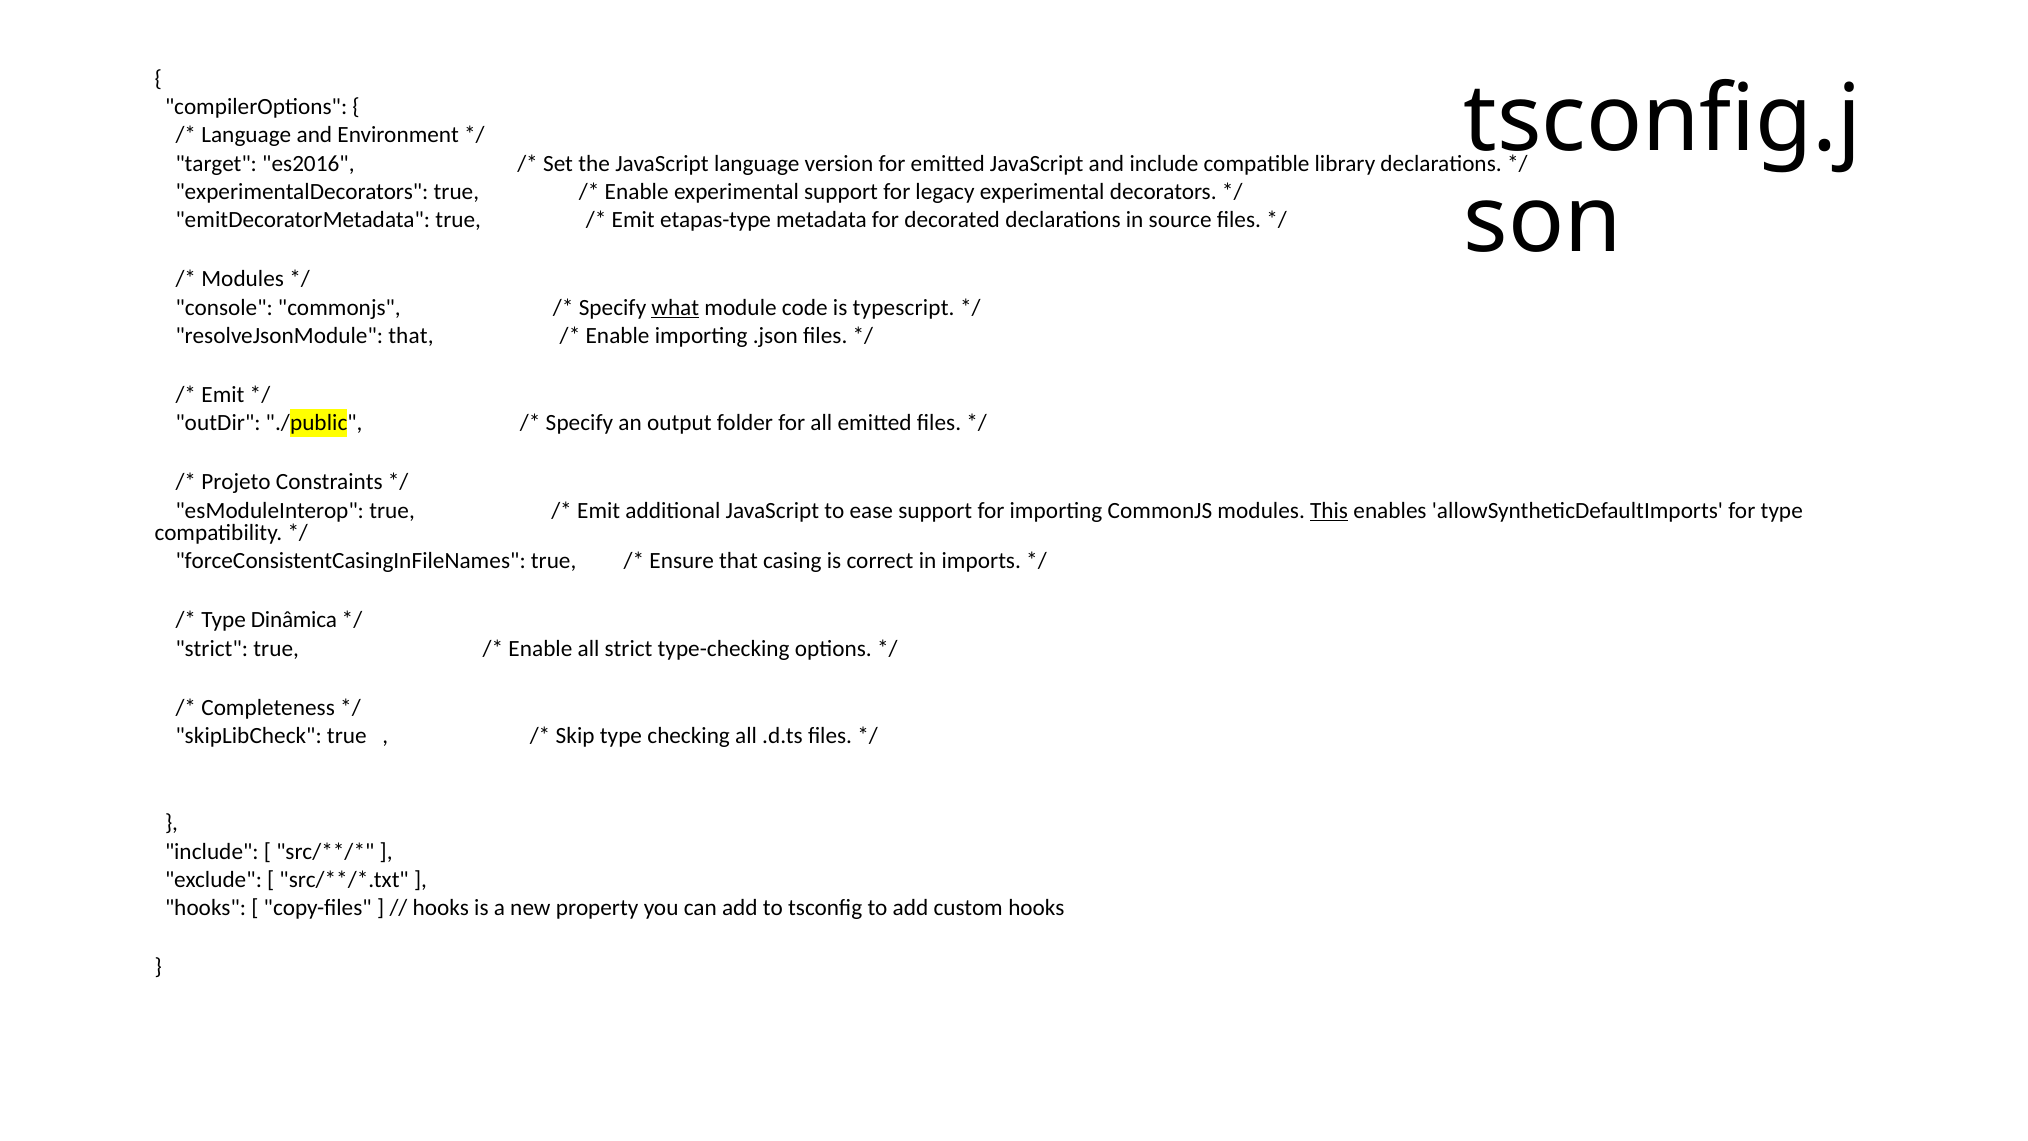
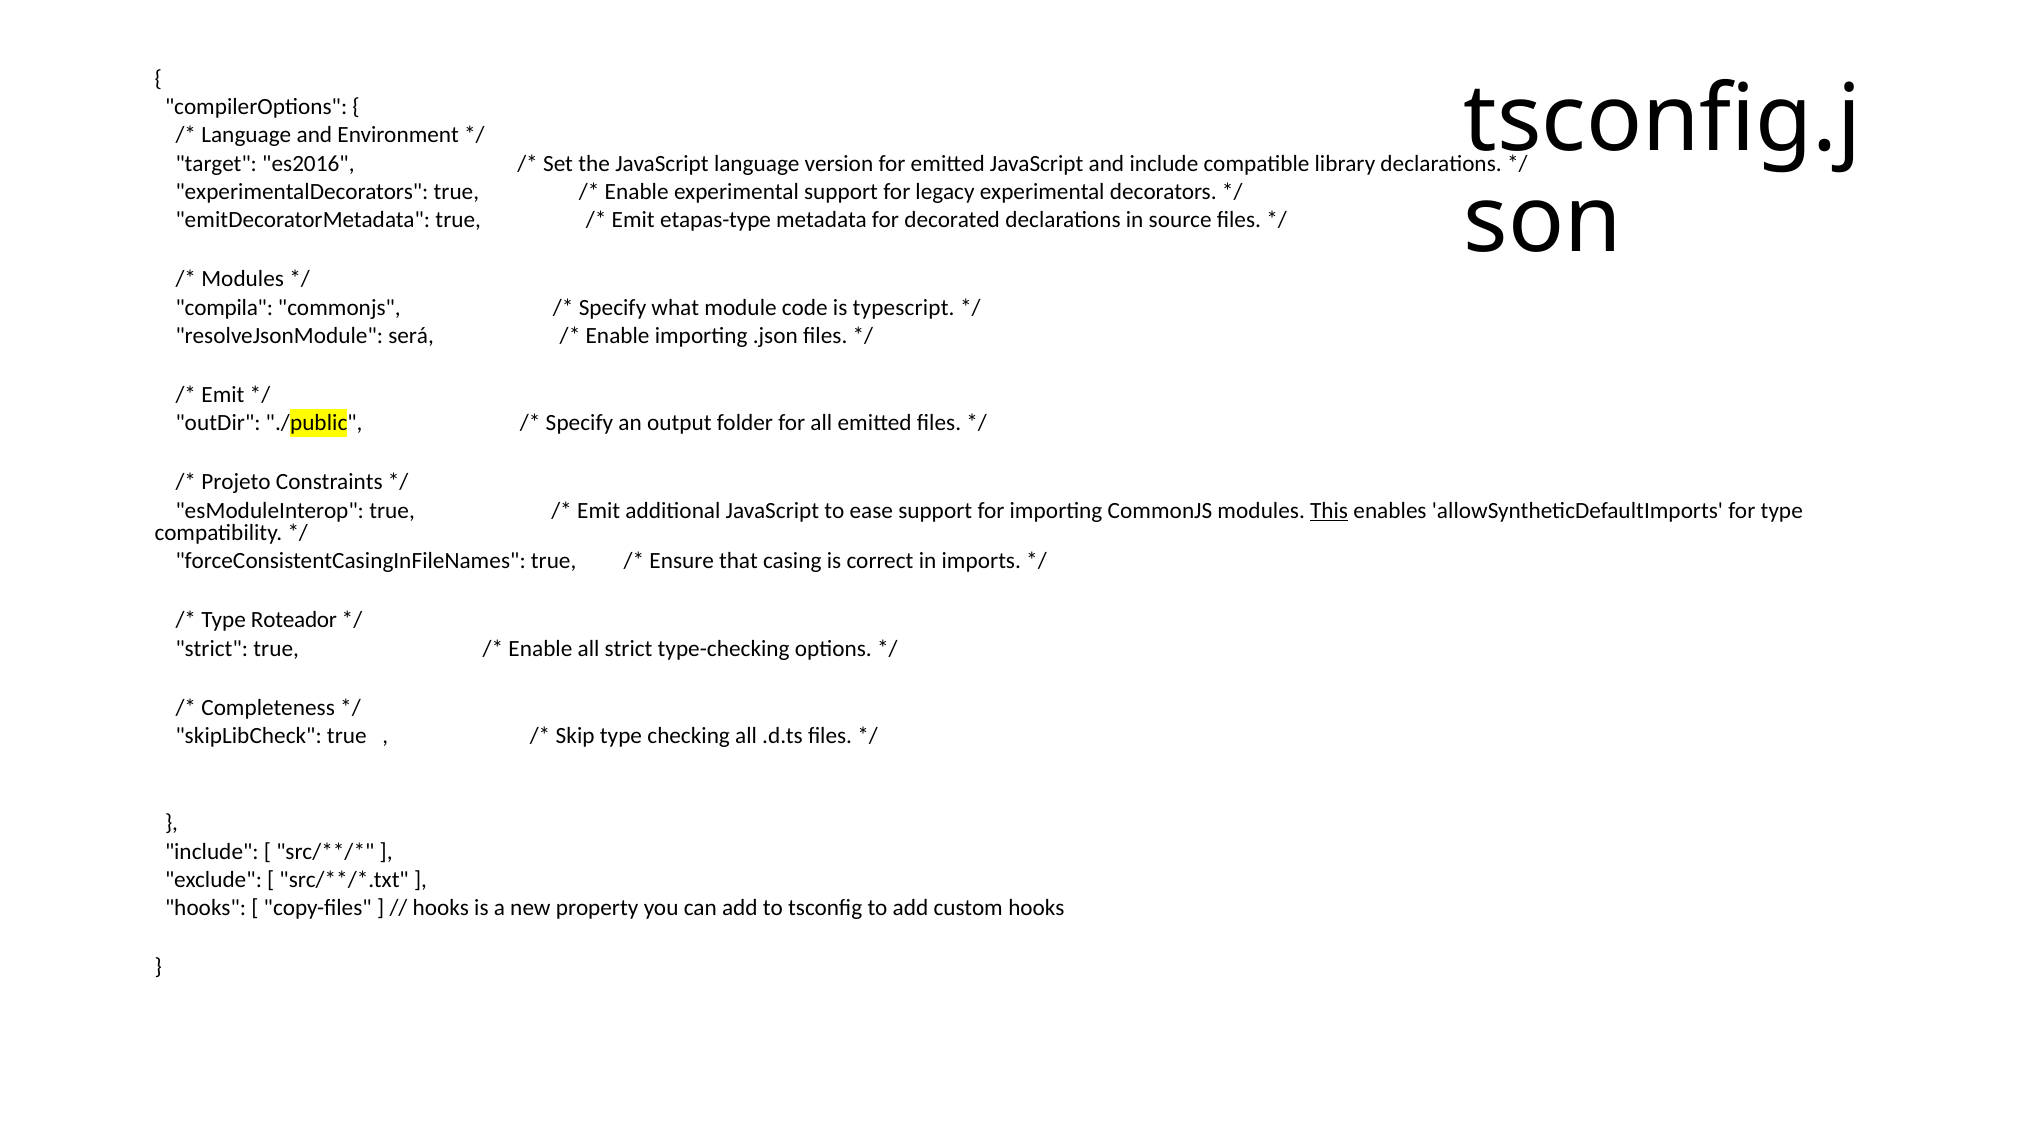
console: console -> compila
what underline: present -> none
resolveJsonModule that: that -> será
Dinâmica: Dinâmica -> Roteador
